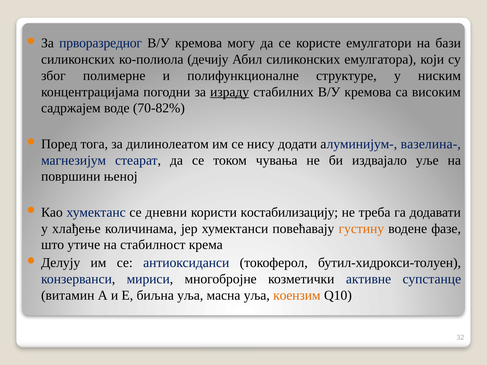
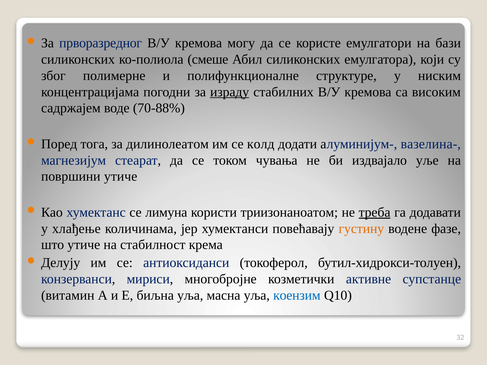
дечију: дечију -> смеше
70-82%: 70-82% -> 70-88%
нису: нису -> колд
површини њеној: њеној -> утиче
дневни: дневни -> лимуна
костабилизацију: костабилизацију -> триизонаноатом
треба underline: none -> present
коензим colour: orange -> blue
